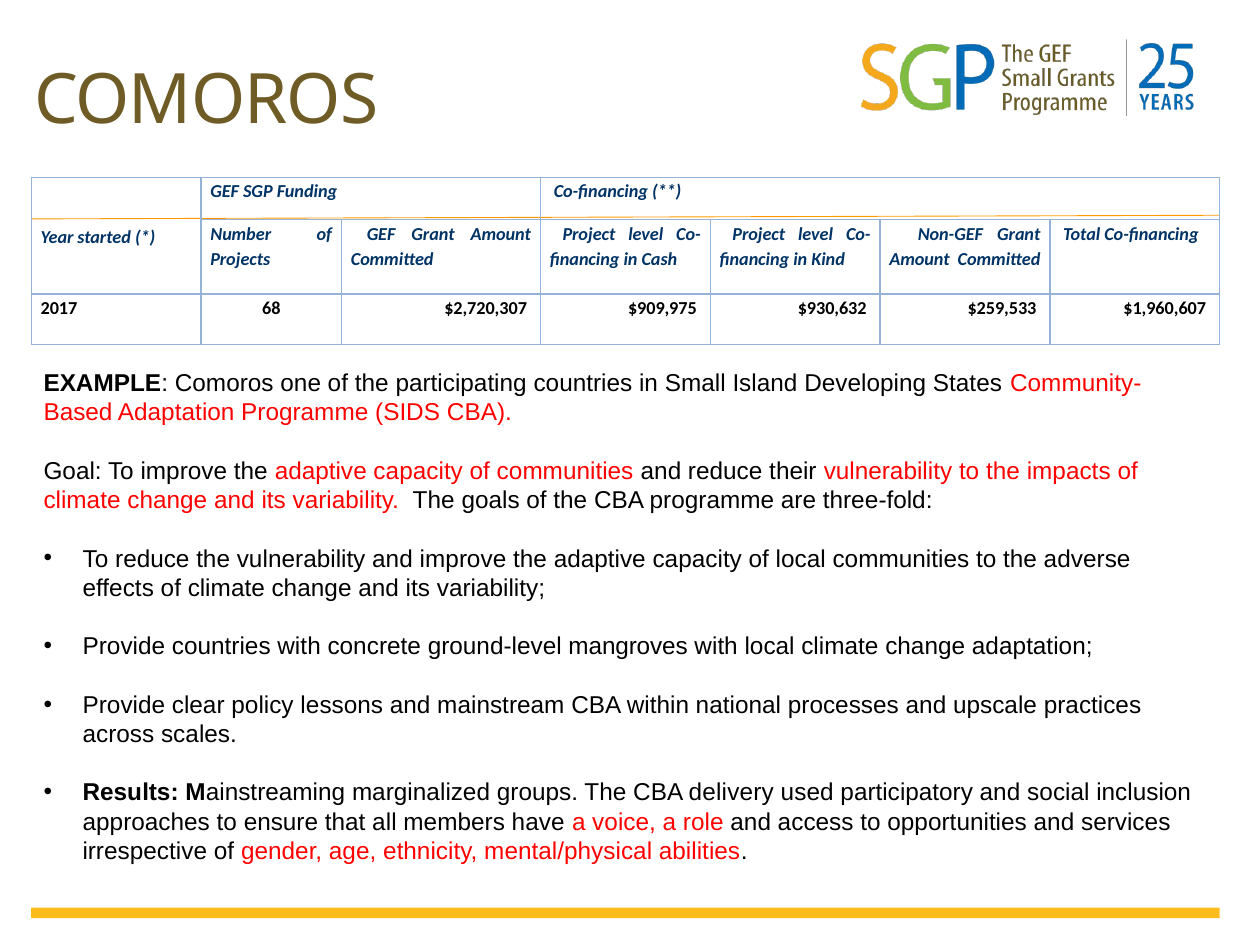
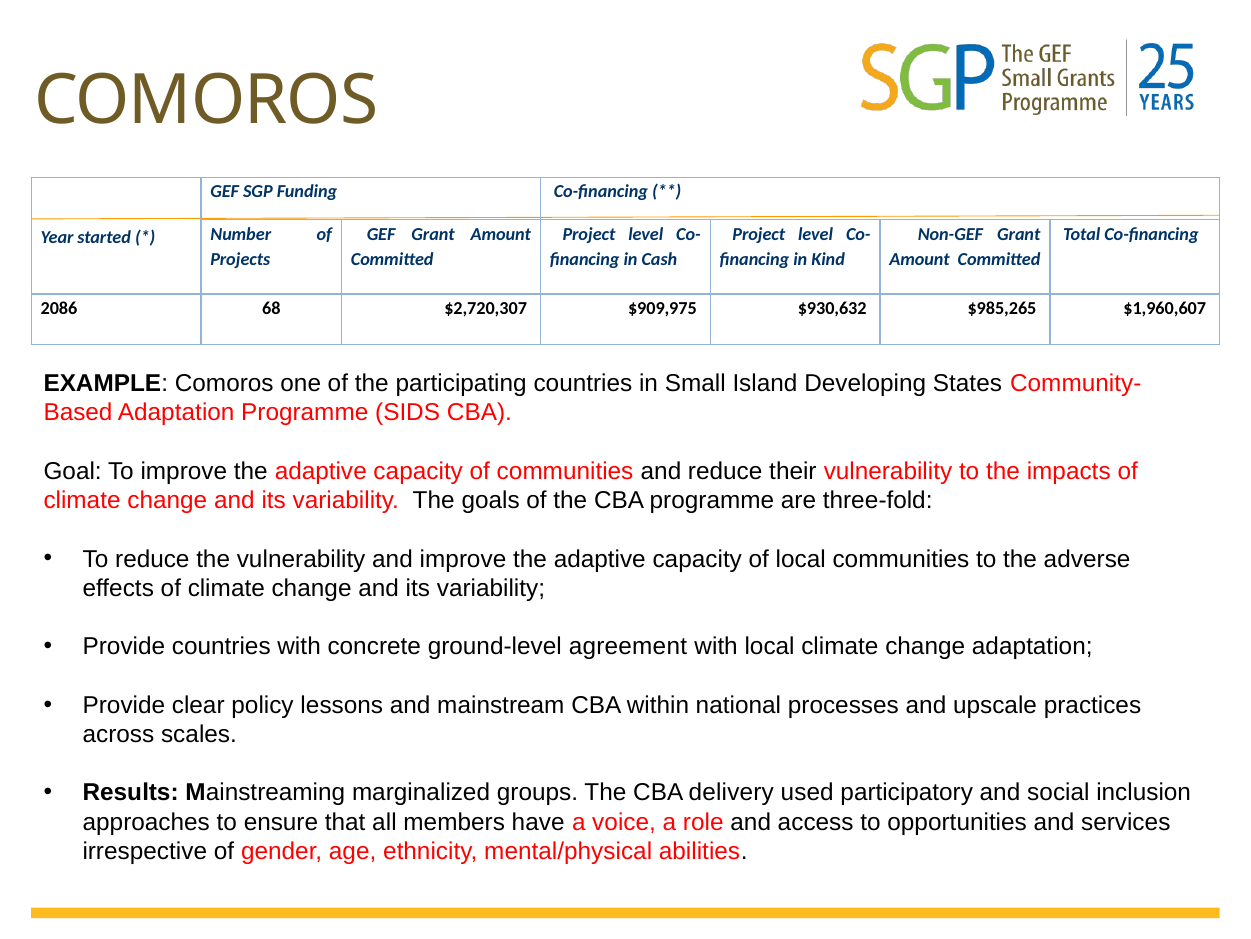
2017: 2017 -> 2086
$259,533: $259,533 -> $985,265
mangroves: mangroves -> agreement
